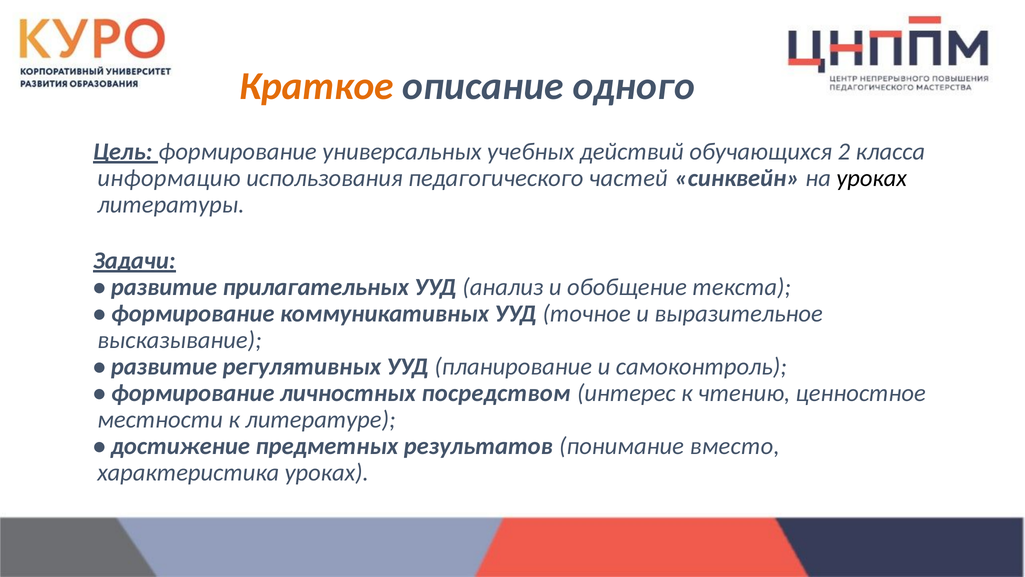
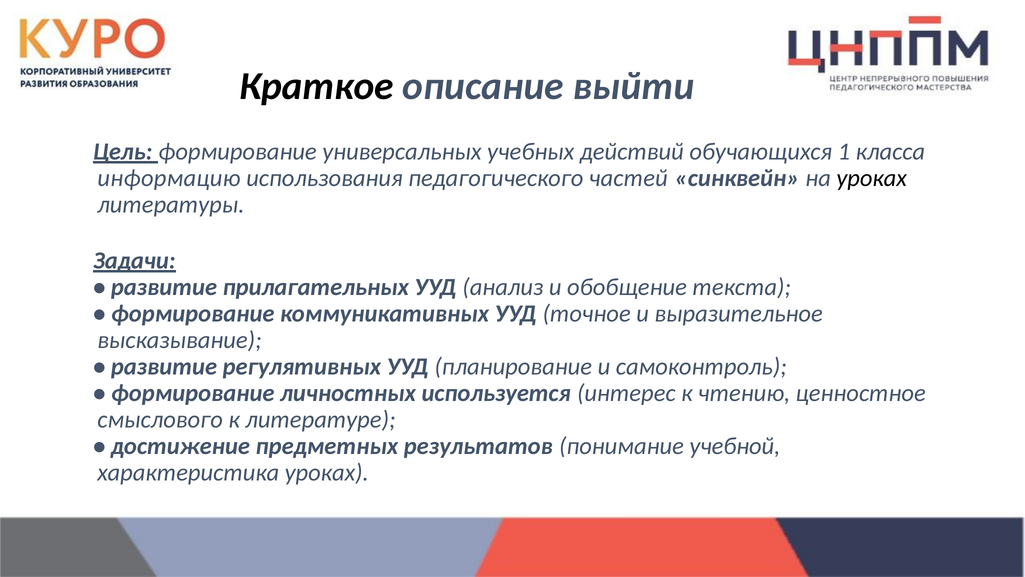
Краткое colour: orange -> black
одного: одного -> выйти
2: 2 -> 1
посредством: посредством -> используется
местности: местности -> смыслового
вместо: вместо -> учебной
